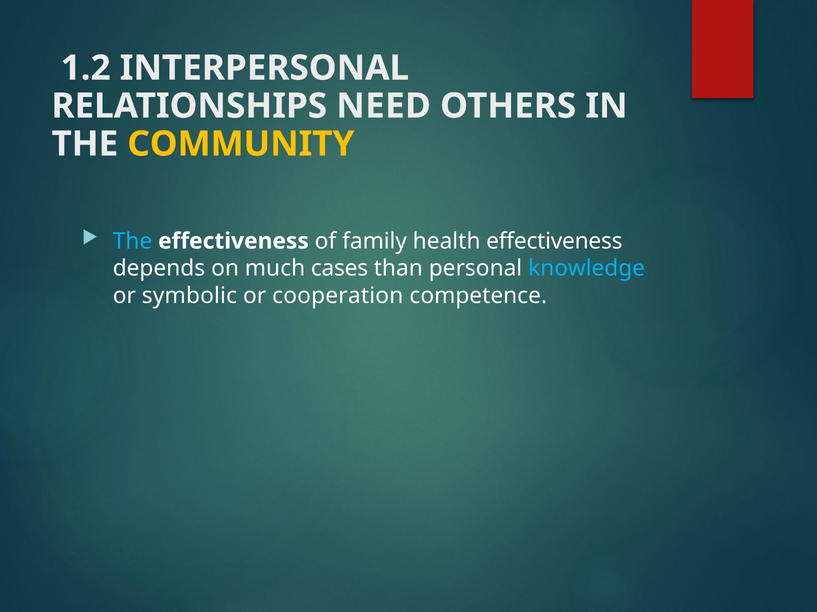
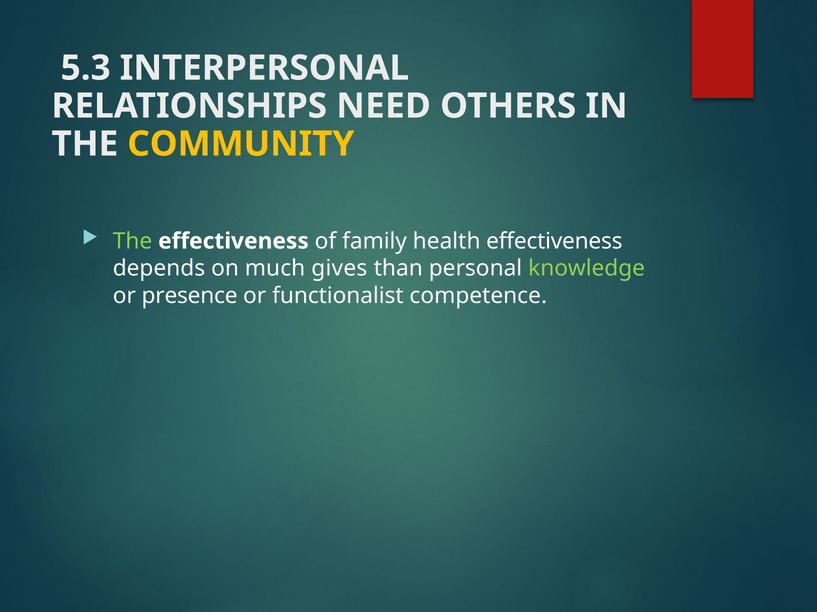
1.2: 1.2 -> 5.3
The at (133, 241) colour: light blue -> light green
cases: cases -> gives
knowledge colour: light blue -> light green
symbolic: symbolic -> presence
cooperation: cooperation -> functionalist
